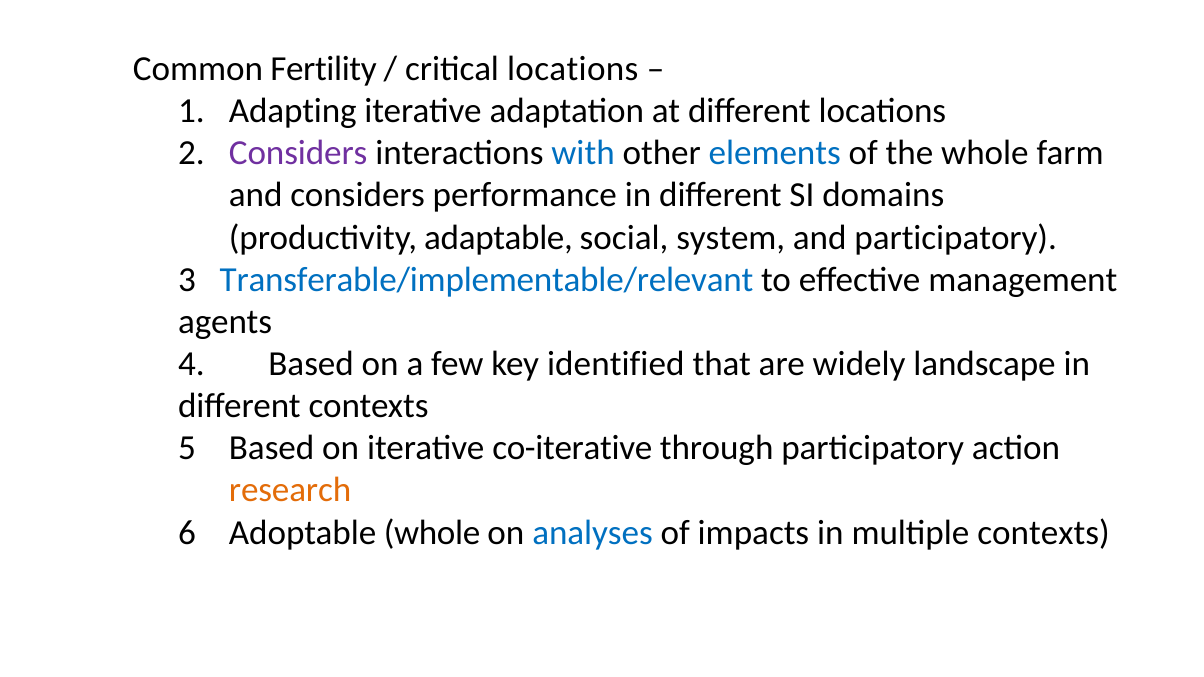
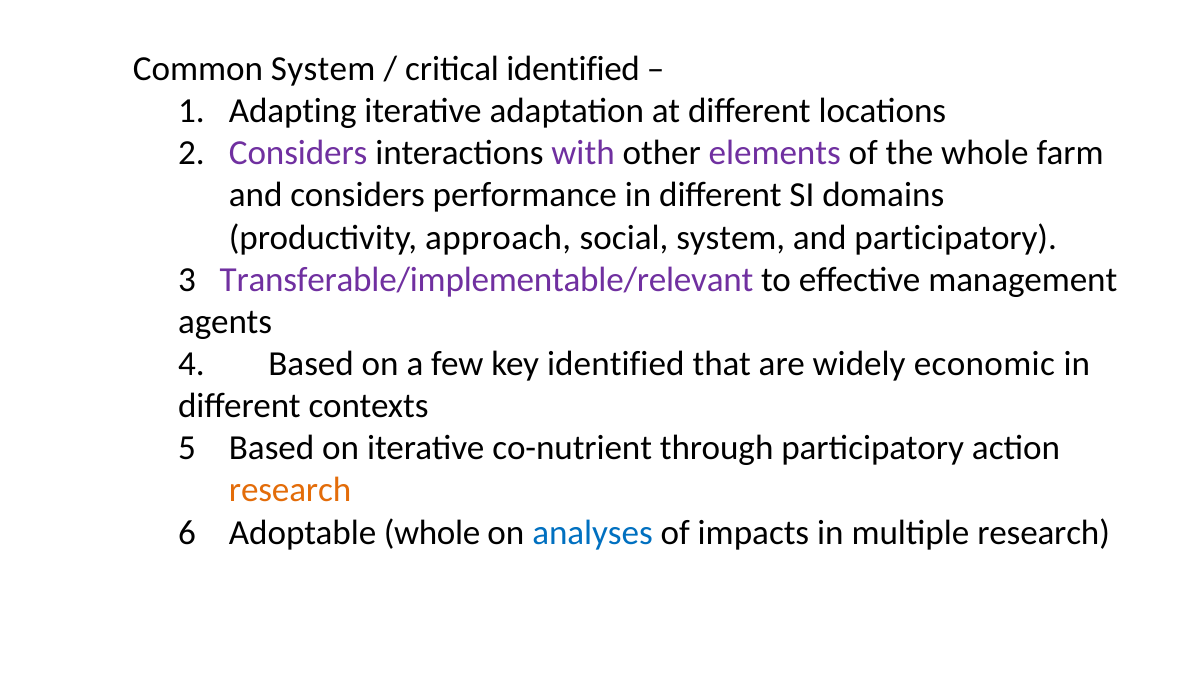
Common Fertility: Fertility -> System
critical locations: locations -> identified
with colour: blue -> purple
elements colour: blue -> purple
adaptable: adaptable -> approach
Transferable/implementable/relevant colour: blue -> purple
landscape: landscape -> economic
co-iterative: co-iterative -> co-nutrient
multiple contexts: contexts -> research
